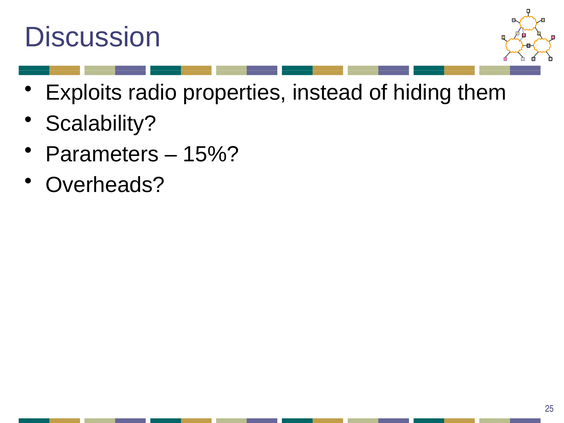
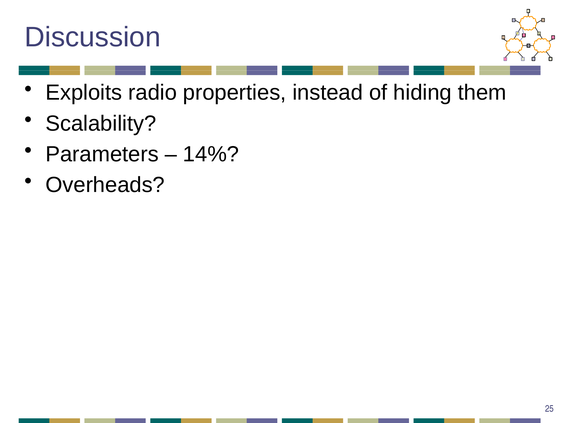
15%: 15% -> 14%
